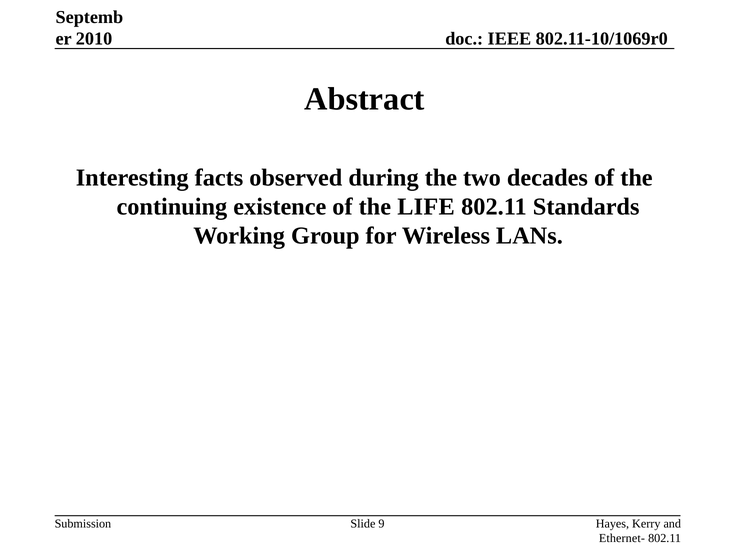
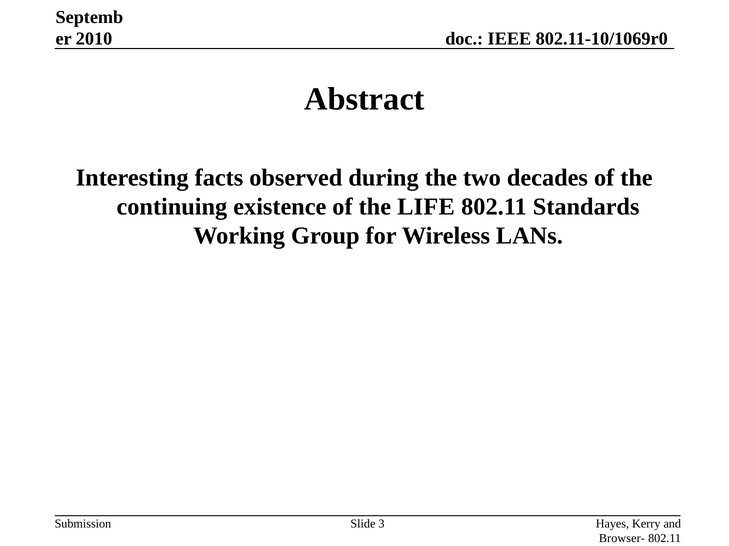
9: 9 -> 3
Ethernet-: Ethernet- -> Browser-
